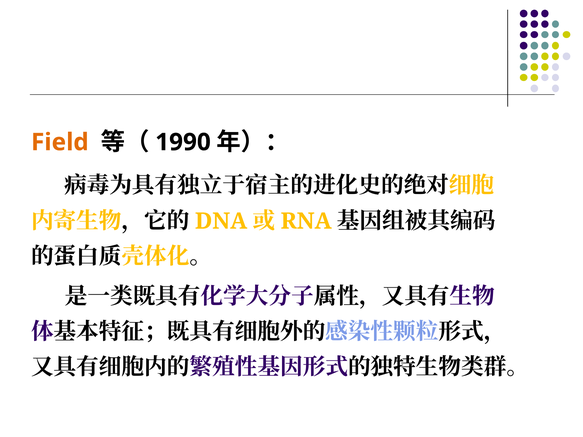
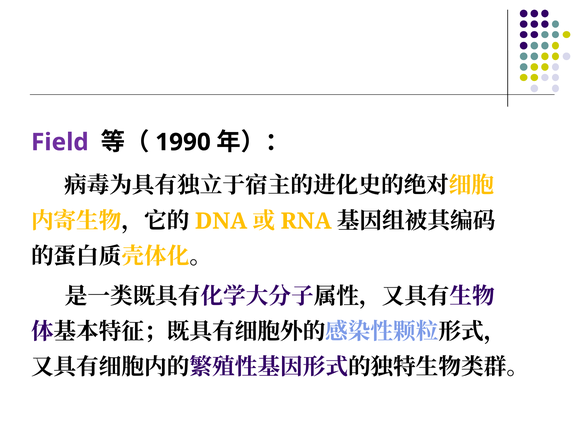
Field colour: orange -> purple
